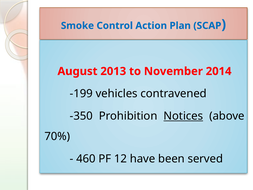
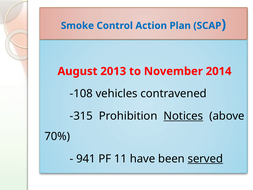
-199: -199 -> -108
-350: -350 -> -315
460: 460 -> 941
12: 12 -> 11
served underline: none -> present
